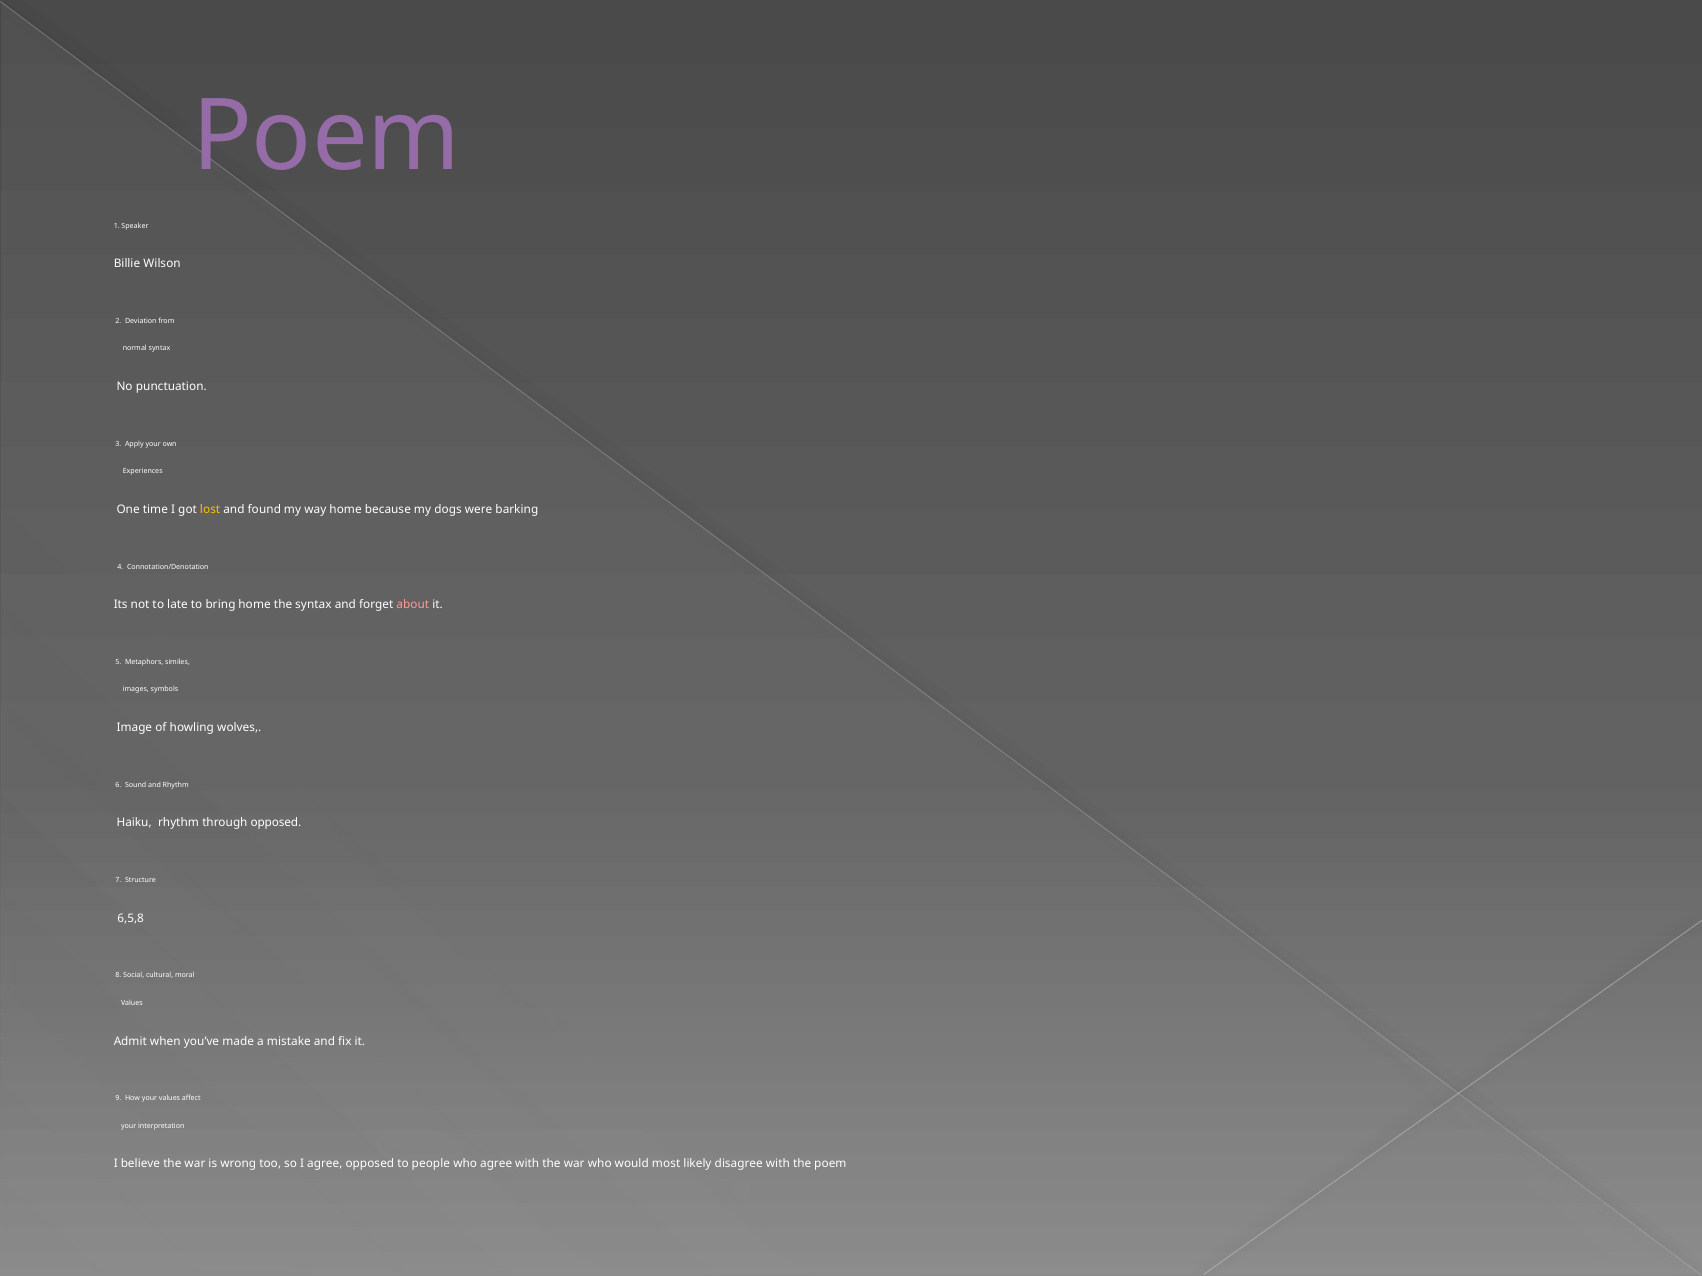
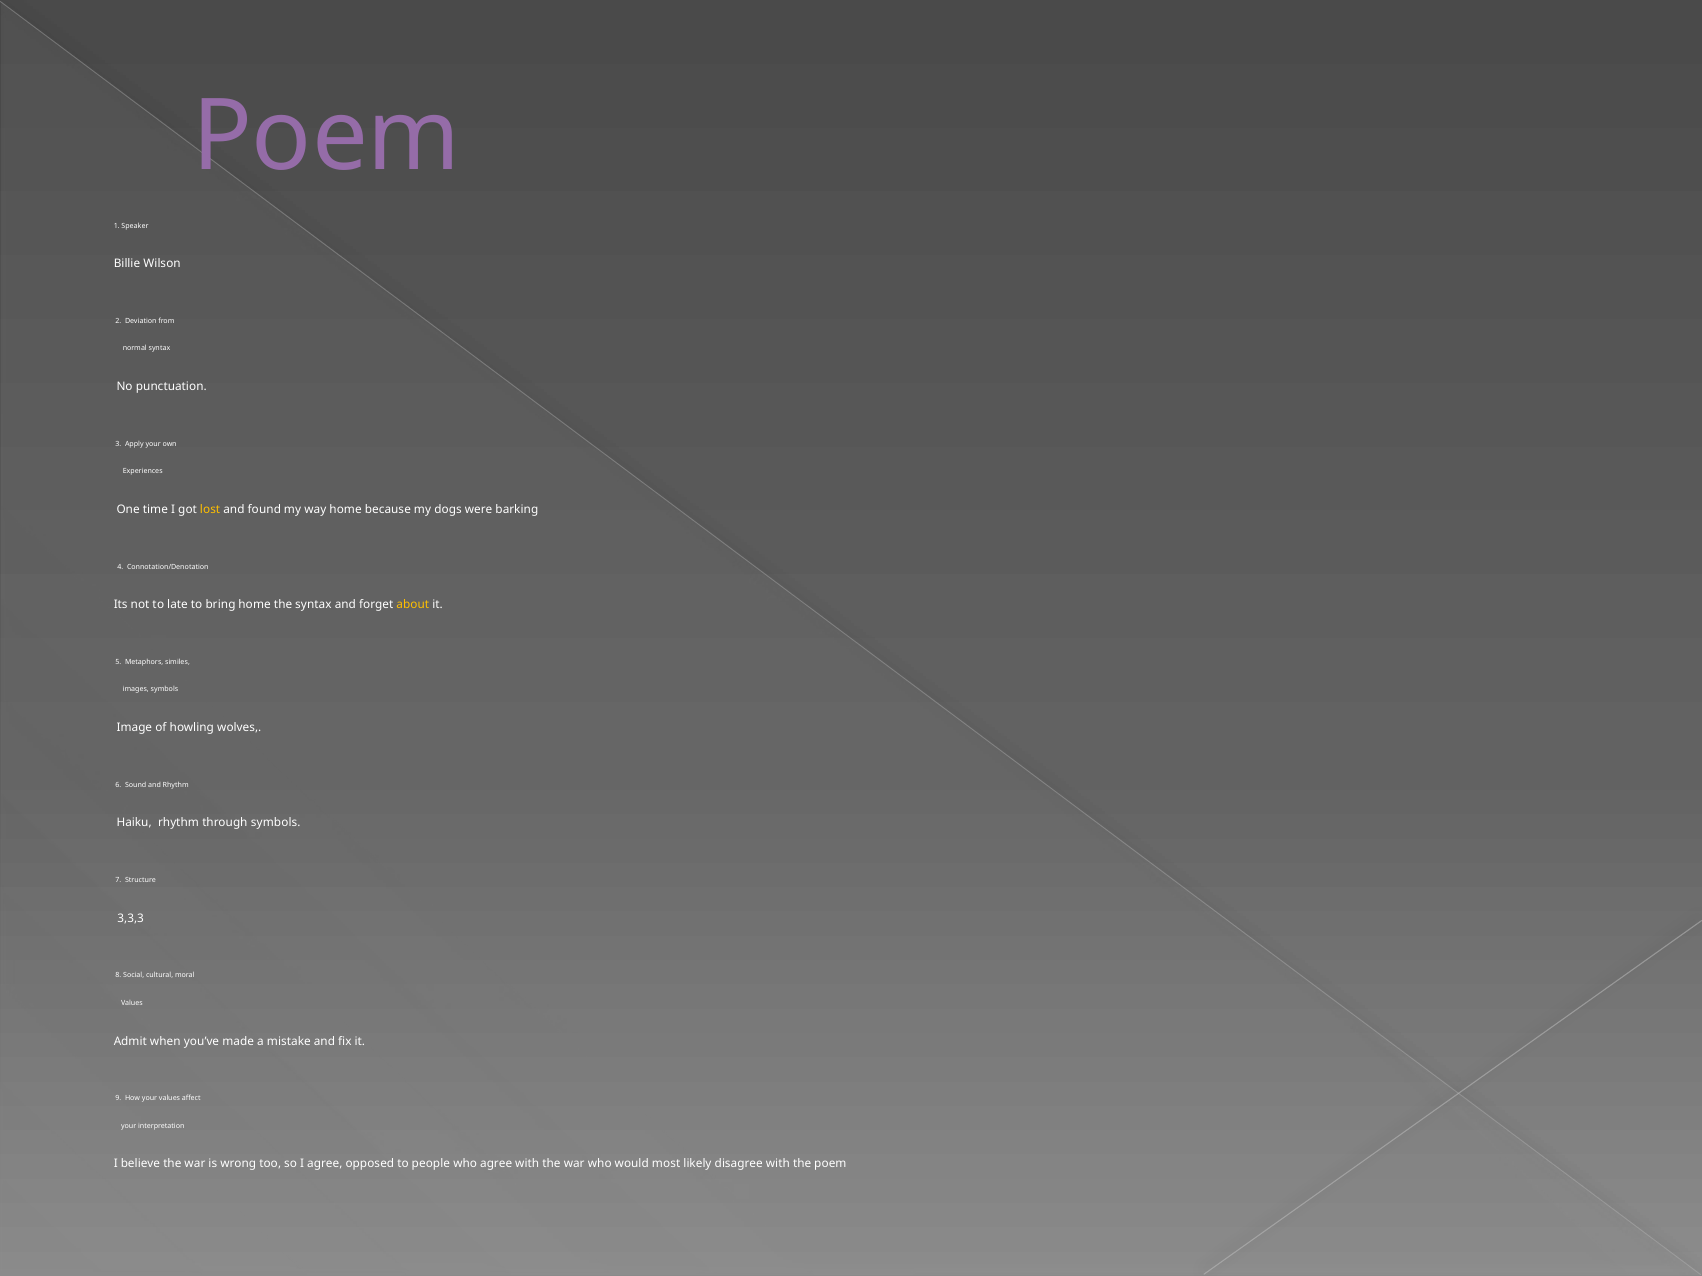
about colour: pink -> yellow
through opposed: opposed -> symbols
6,5,8: 6,5,8 -> 3,3,3
